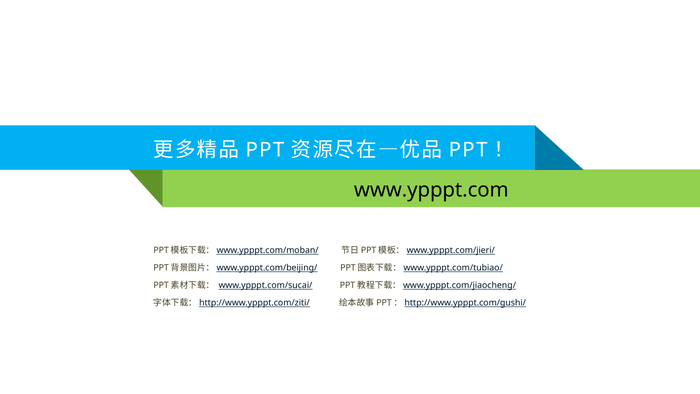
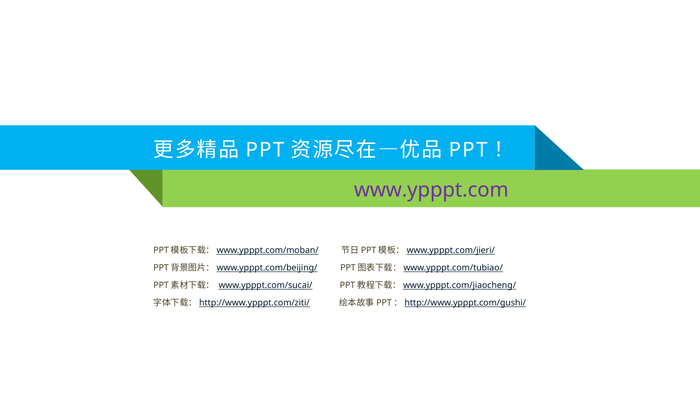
www.ypppt.com colour: black -> purple
